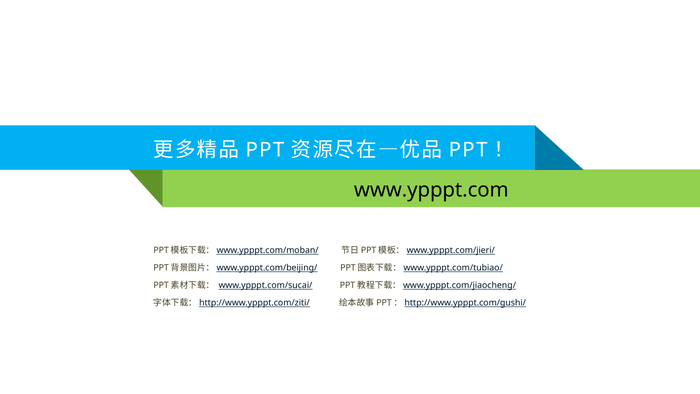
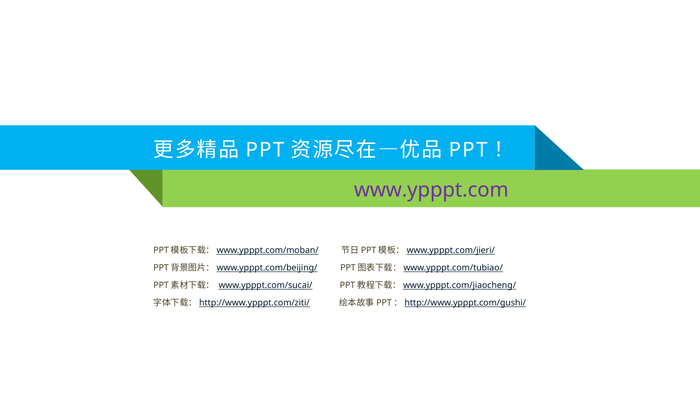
www.ypppt.com colour: black -> purple
